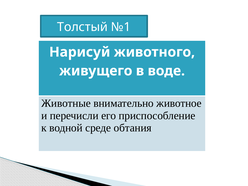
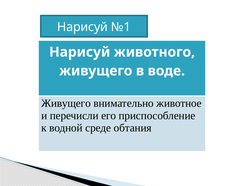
Толстый at (82, 27): Толстый -> Нарисуй
Животные at (66, 103): Животные -> Живущего
